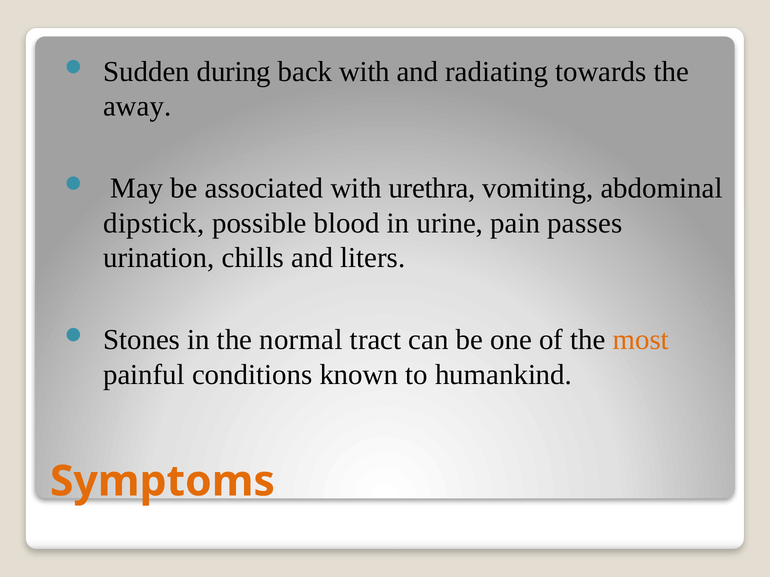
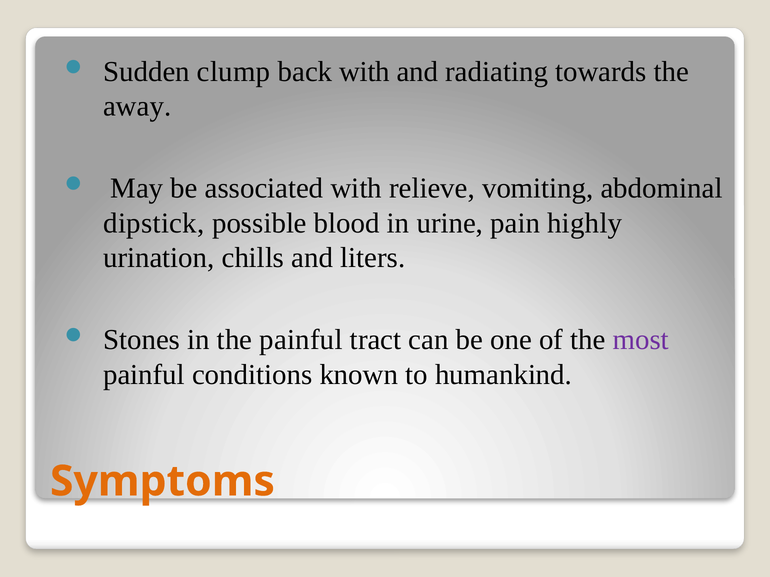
during: during -> clump
urethra: urethra -> relieve
passes: passes -> highly
the normal: normal -> painful
most colour: orange -> purple
